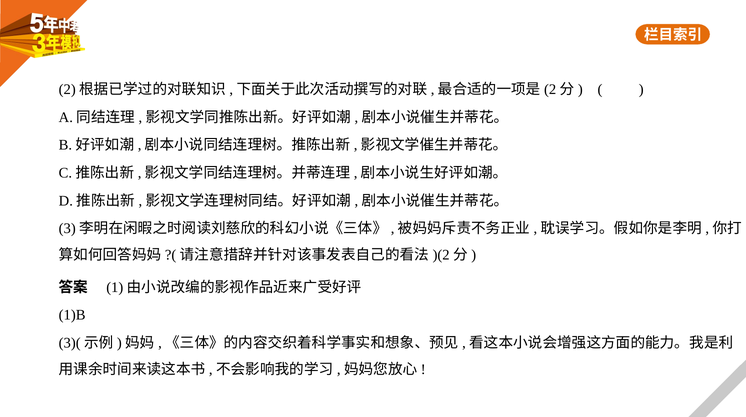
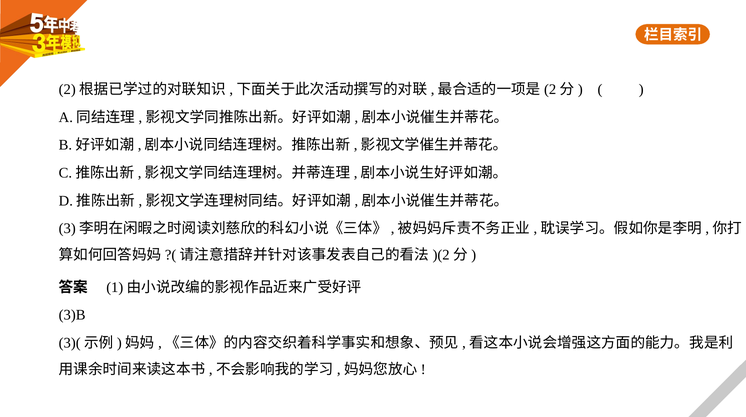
1)B: 1)B -> 3)B
